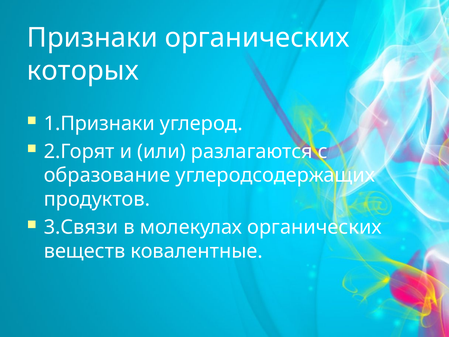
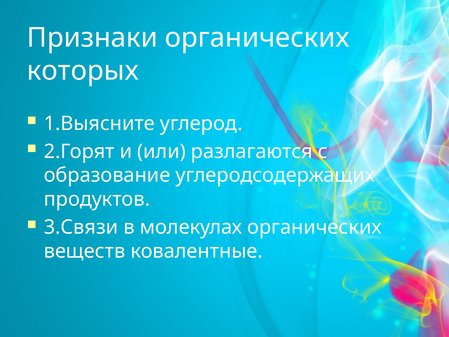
1.Признаки: 1.Признаки -> 1.Выясните
